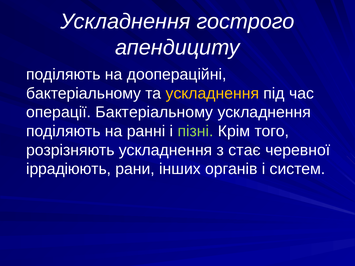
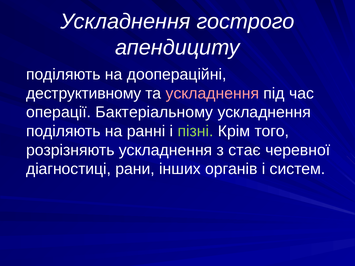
бактеріальному at (84, 93): бактеріальному -> деструктивному
ускладнення at (212, 93) colour: yellow -> pink
іррадіюють: іррадіюють -> діагностиці
